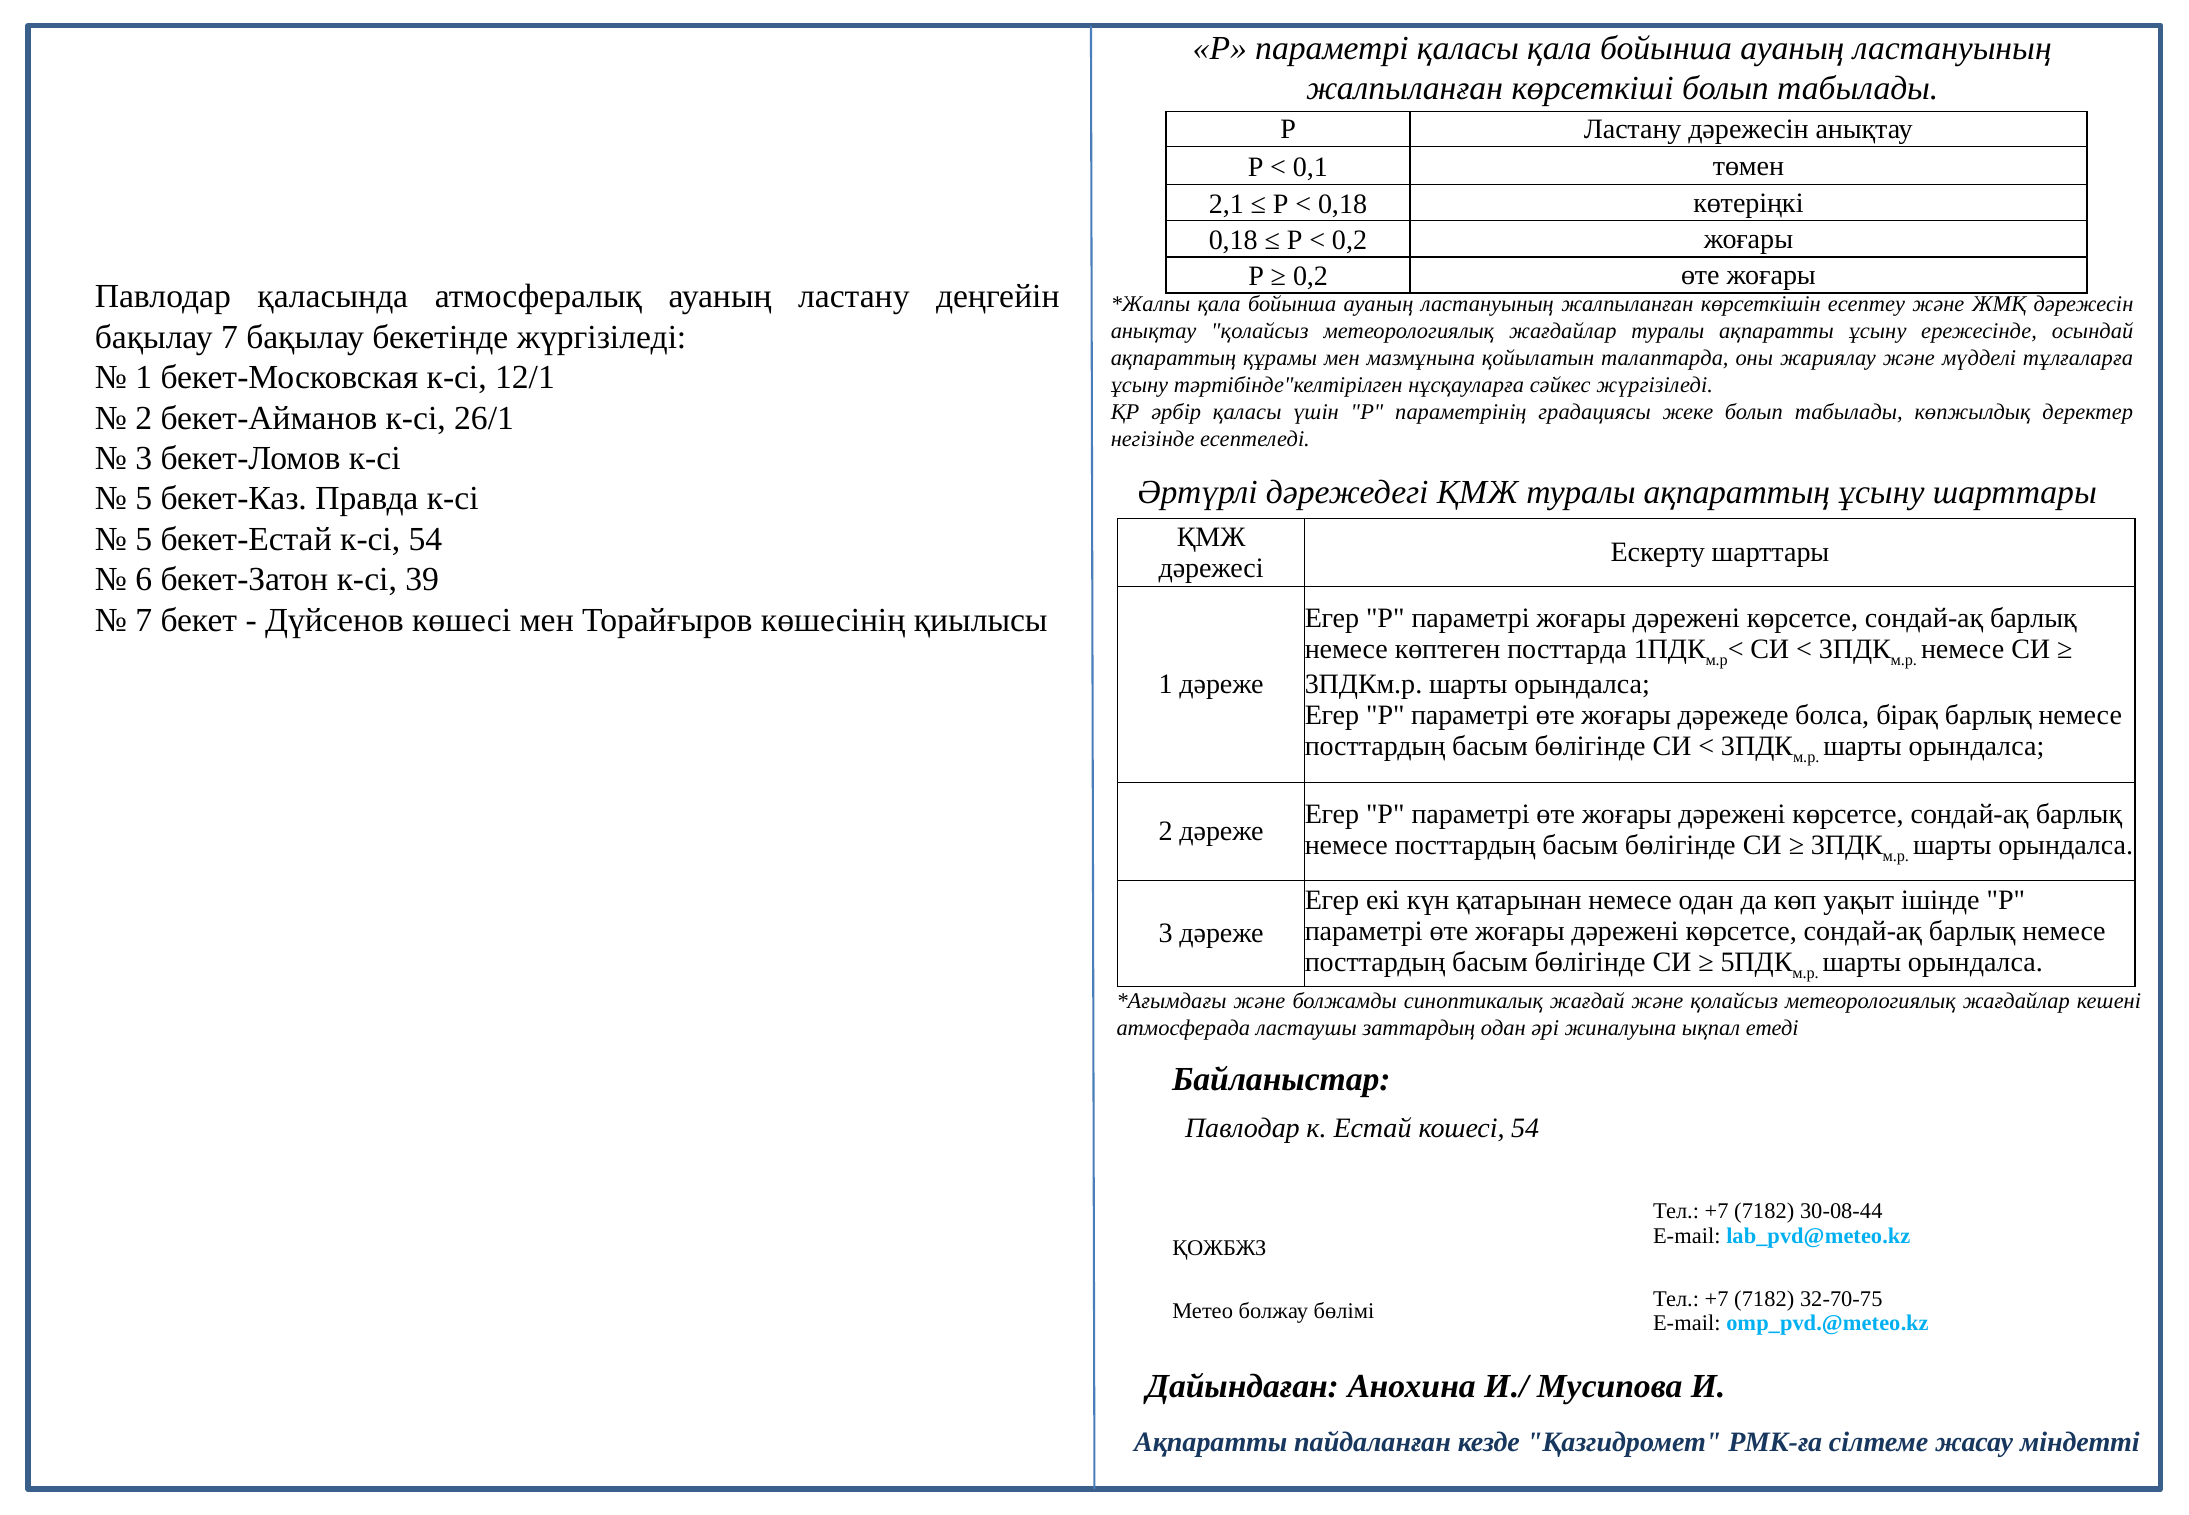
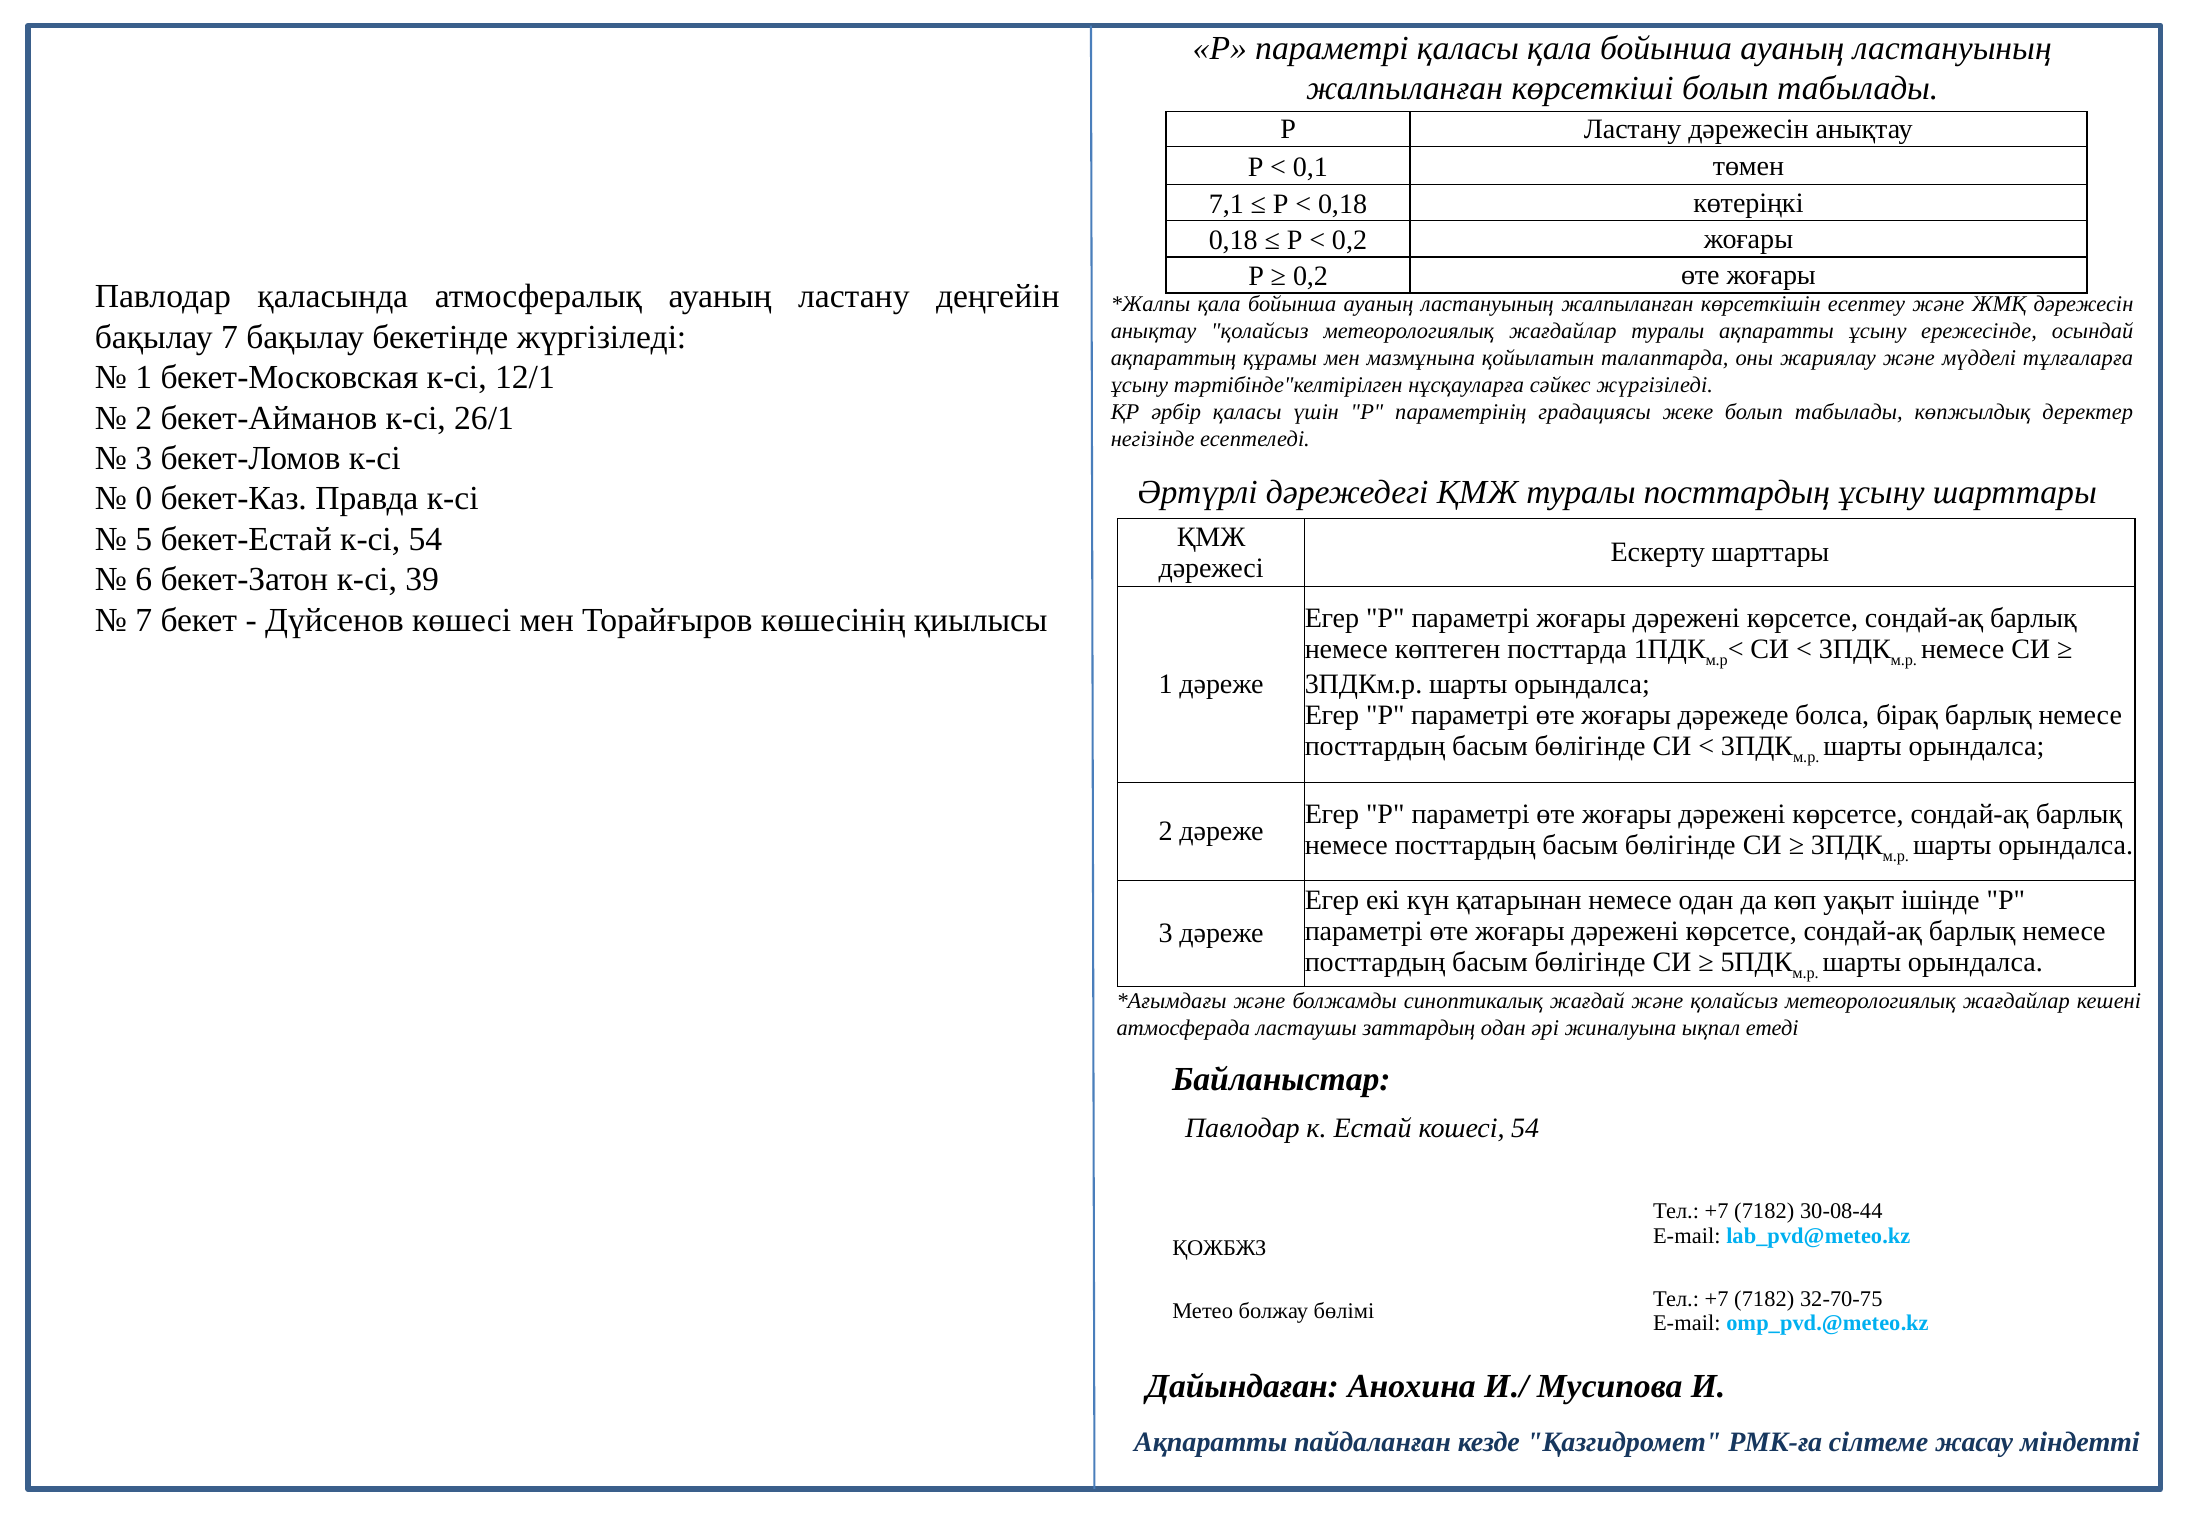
2,1: 2,1 -> 7,1
туралы ақпараттың: ақпараттың -> посттардың
5 at (144, 499): 5 -> 0
